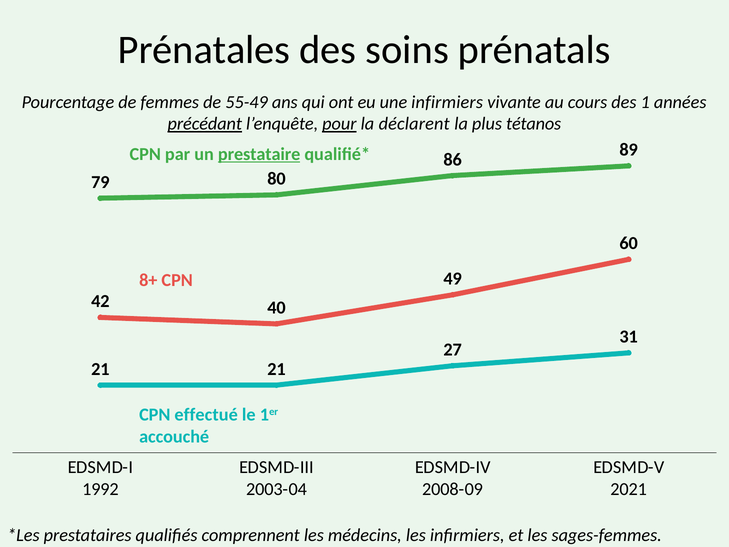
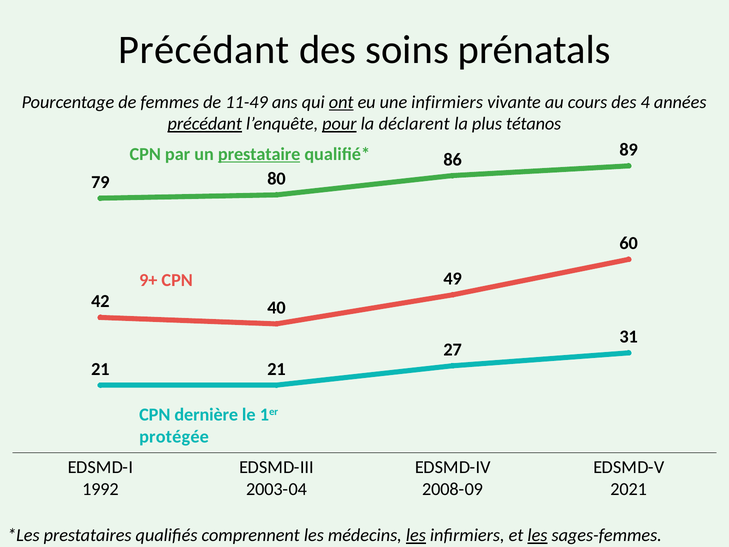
Prénatales at (204, 50): Prénatales -> Précédant
55-49: 55-49 -> 11-49
ont underline: none -> present
1: 1 -> 4
8+: 8+ -> 9+
effectué: effectué -> dernière
accouché: accouché -> protégée
les at (416, 535) underline: none -> present
les at (537, 535) underline: none -> present
